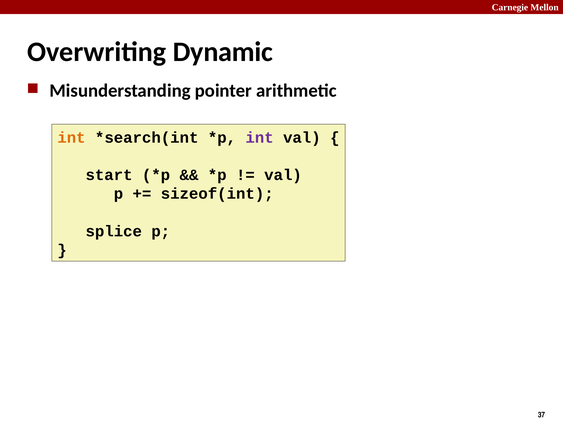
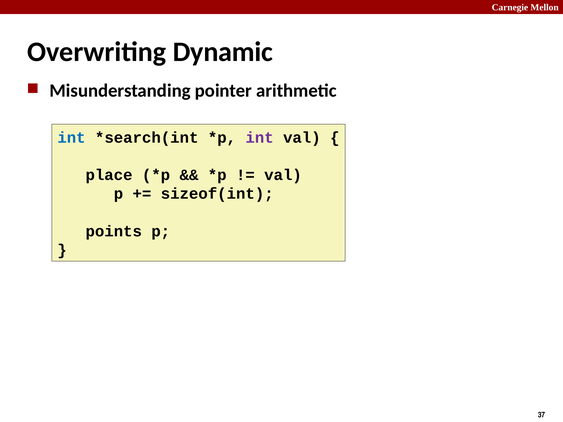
int at (71, 138) colour: orange -> blue
start: start -> place
splice: splice -> points
